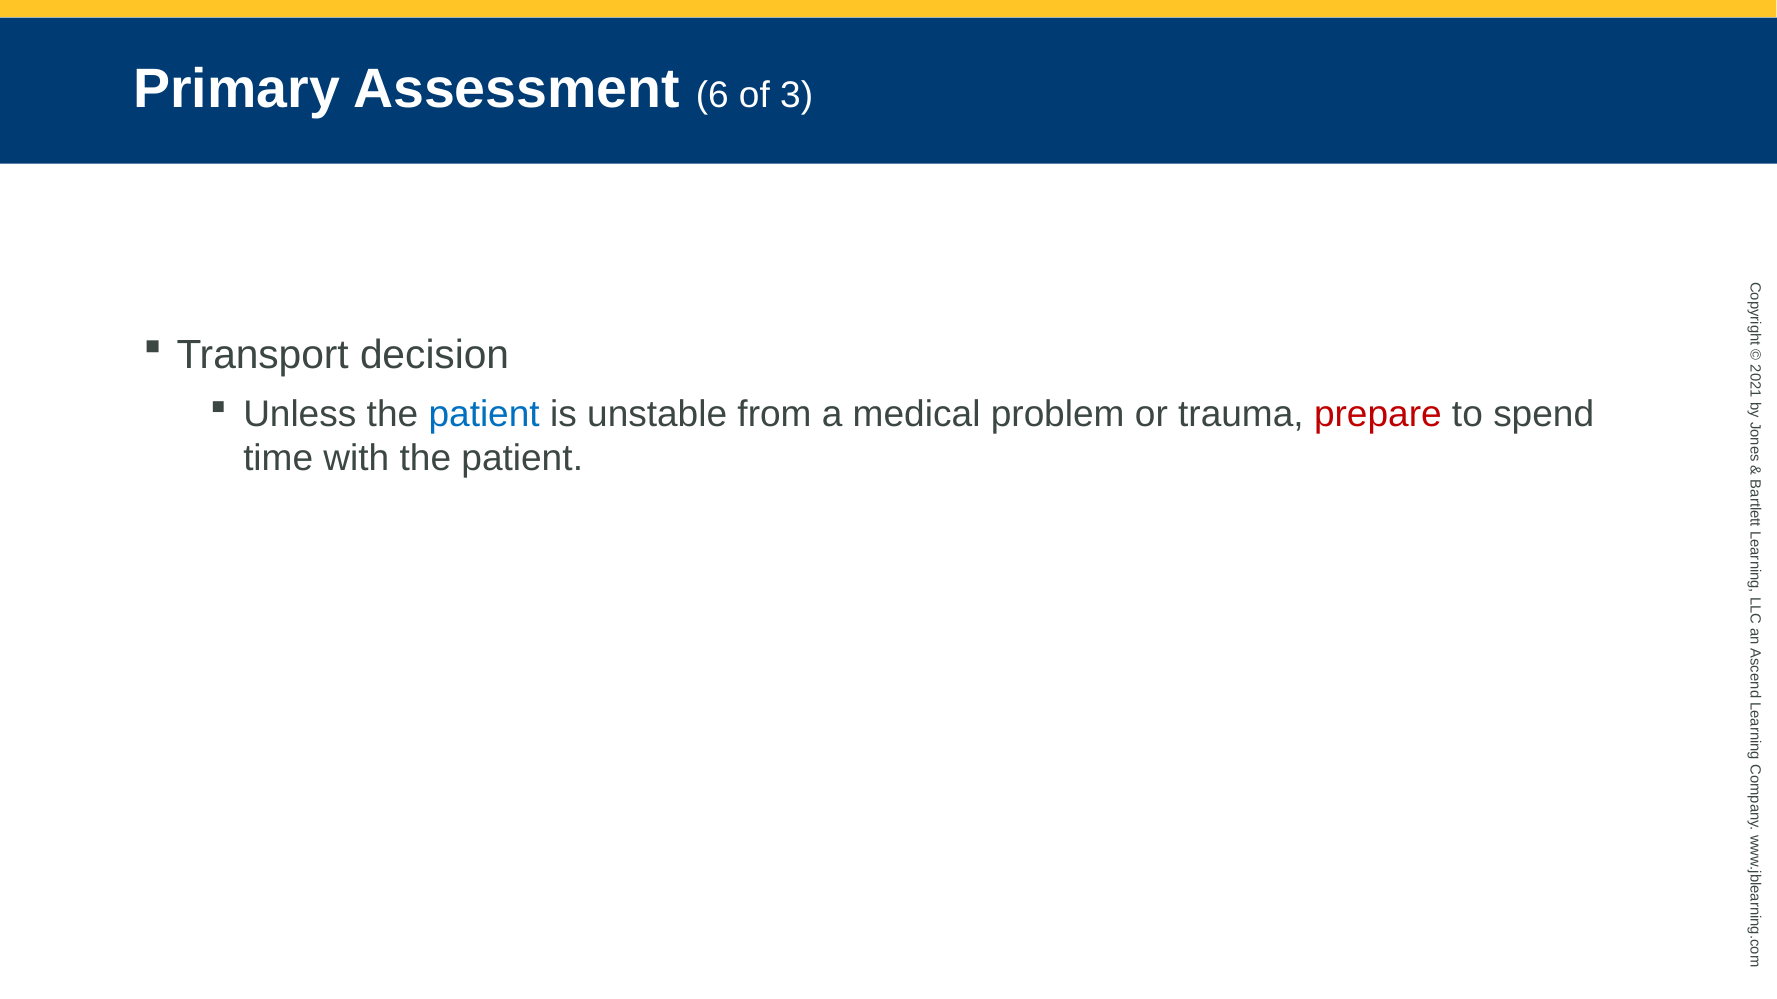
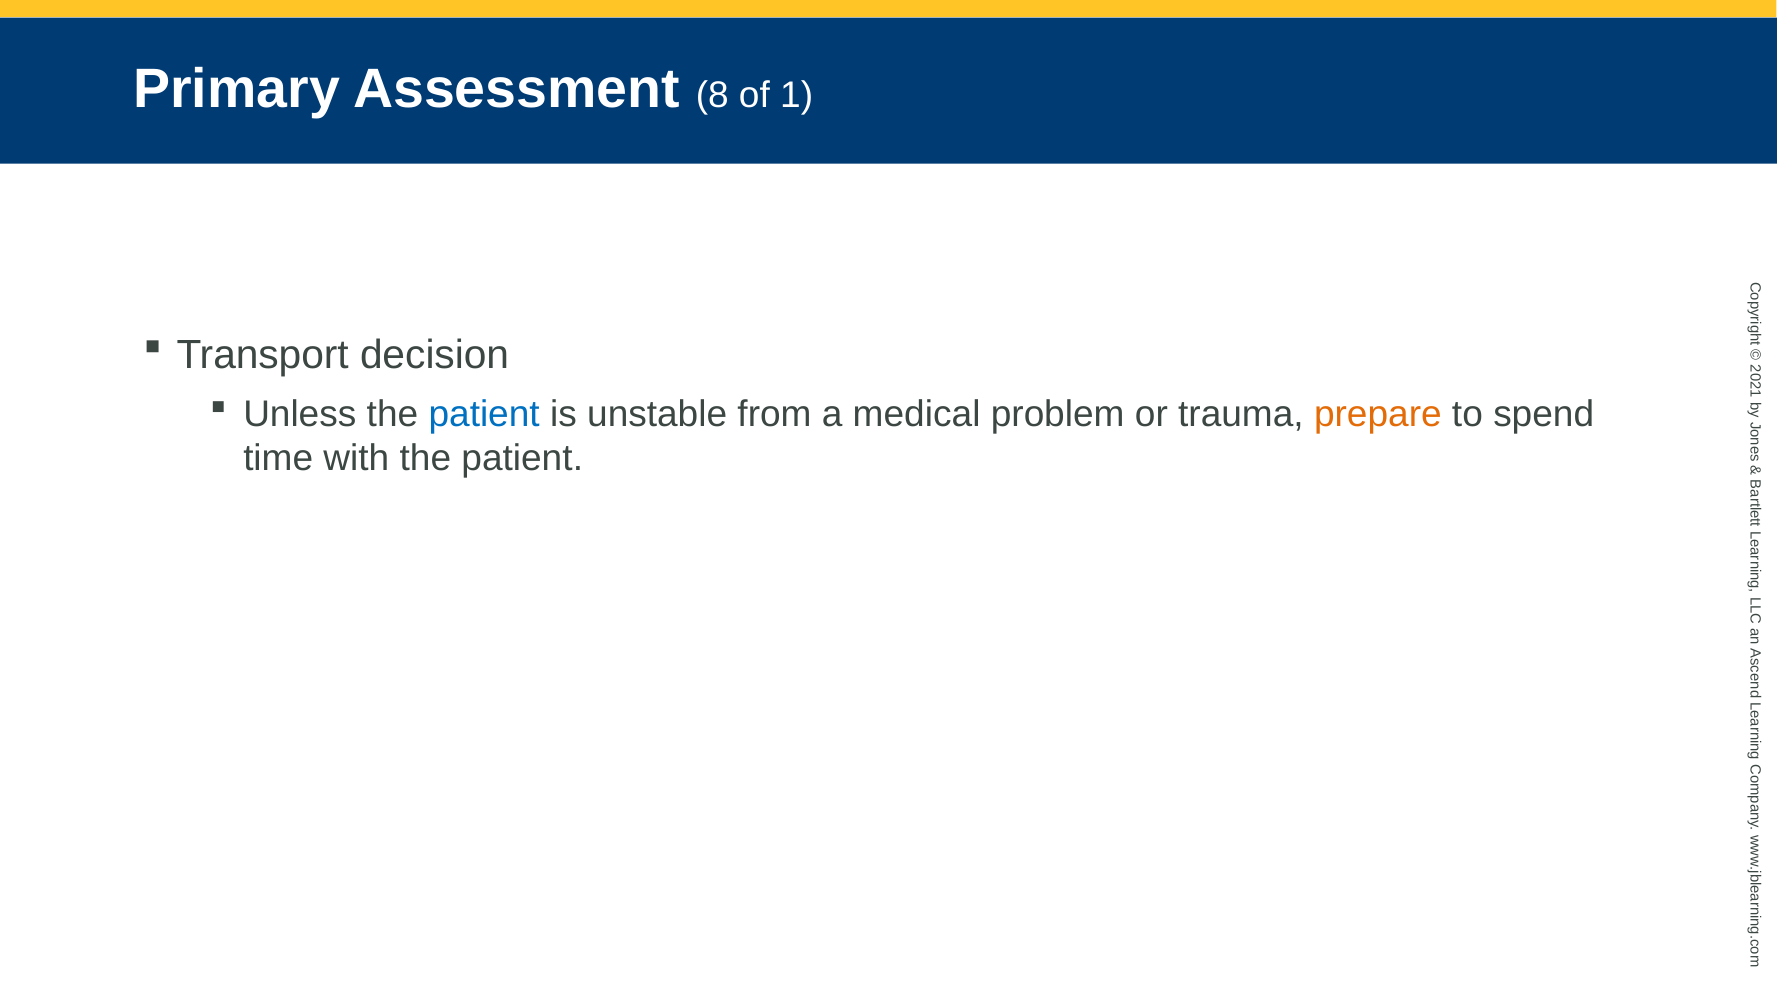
6: 6 -> 8
of 3: 3 -> 1
prepare colour: red -> orange
